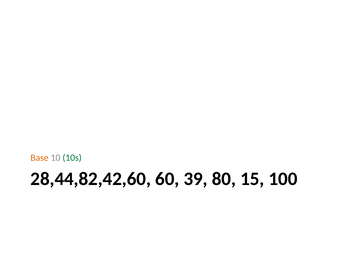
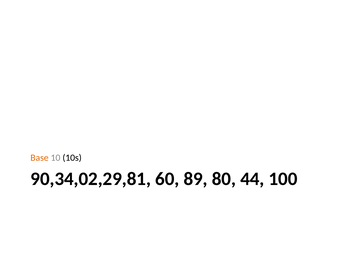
10s colour: green -> black
28,44,82,42,60: 28,44,82,42,60 -> 90,34,02,29,81
39: 39 -> 89
15: 15 -> 44
